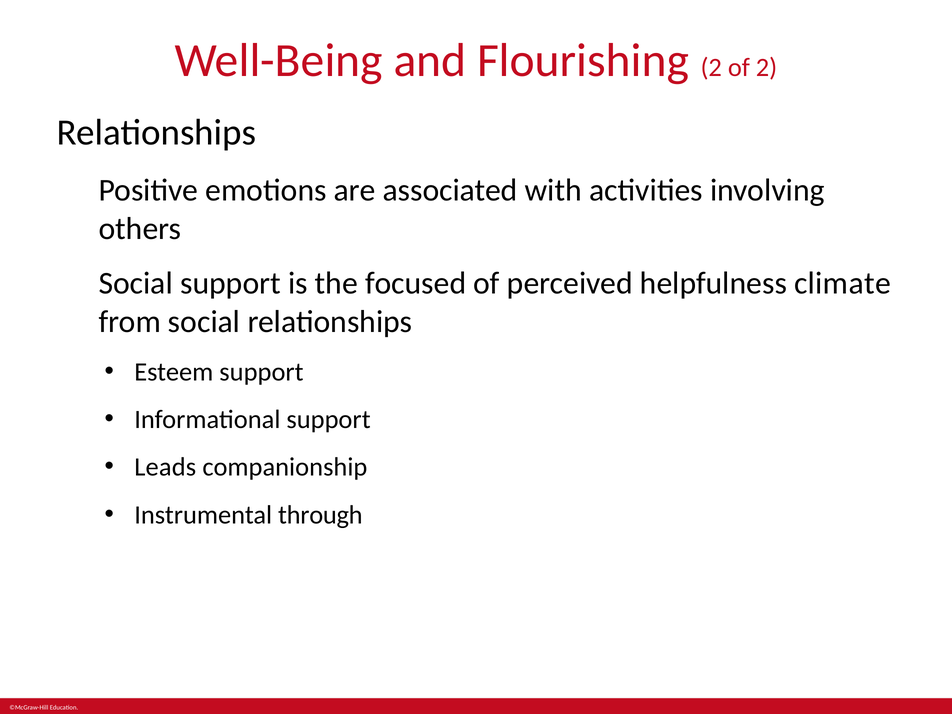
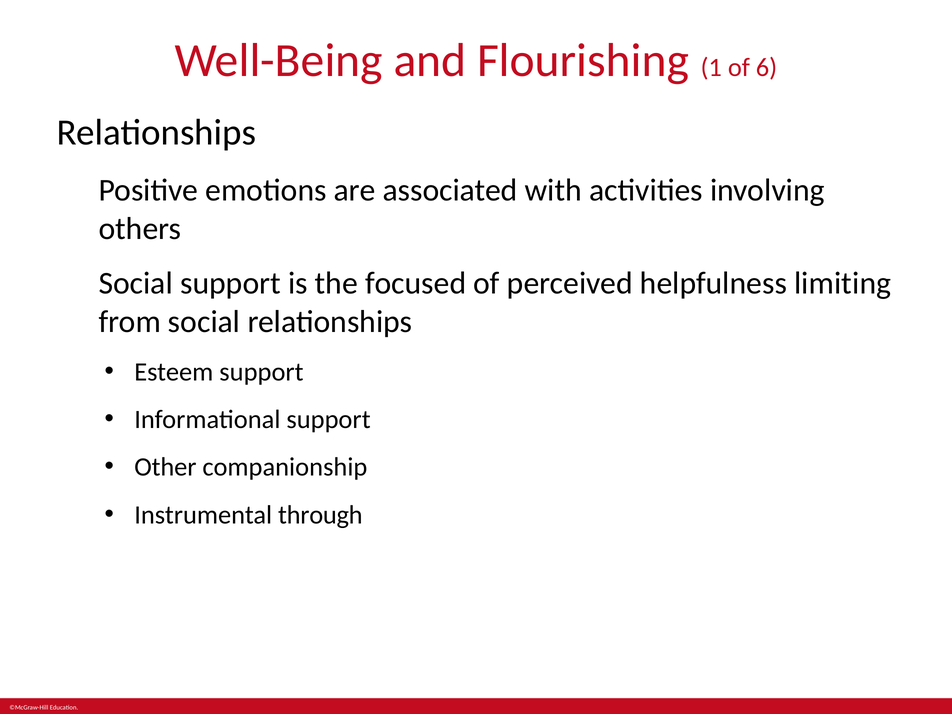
Flourishing 2: 2 -> 1
of 2: 2 -> 6
climate: climate -> limiting
Leads: Leads -> Other
